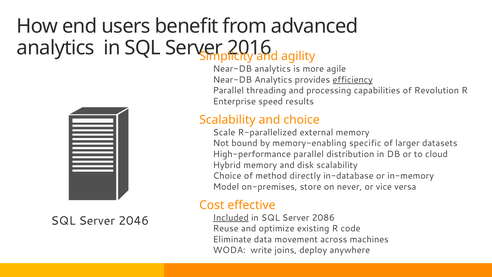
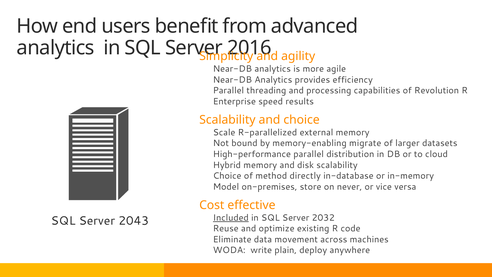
efficiency underline: present -> none
specific: specific -> migrate
2086: 2086 -> 2032
2046: 2046 -> 2043
joins: joins -> plain
